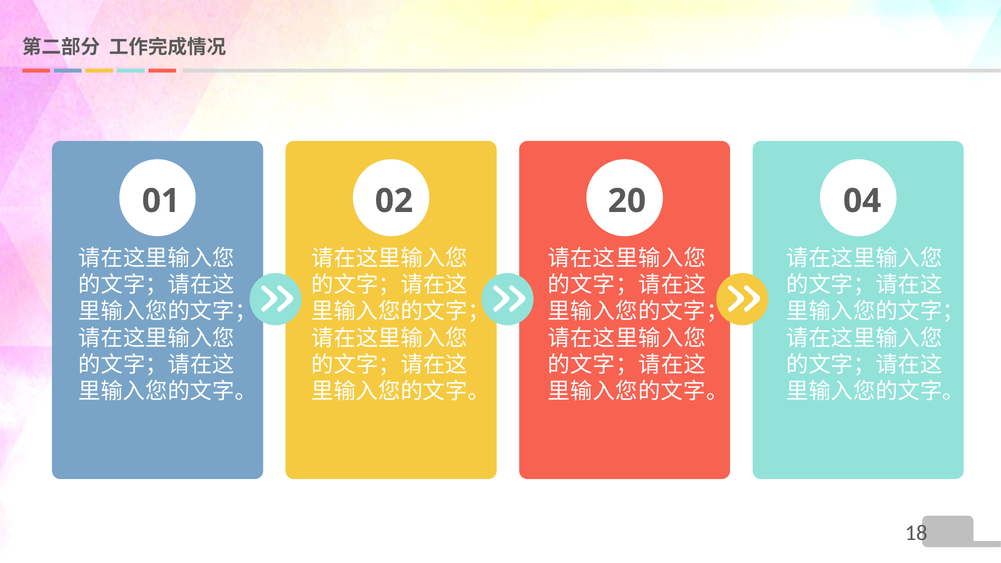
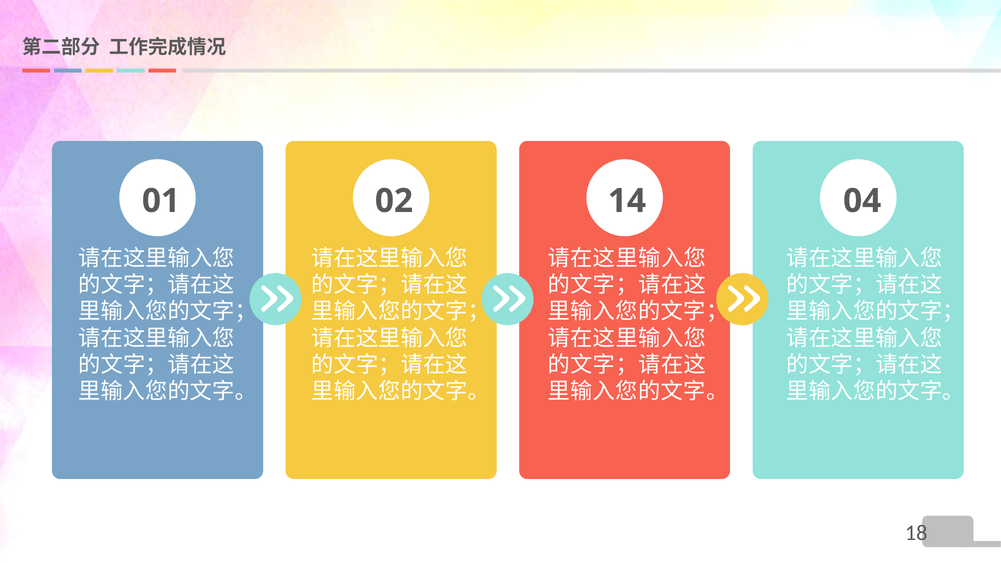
20: 20 -> 14
